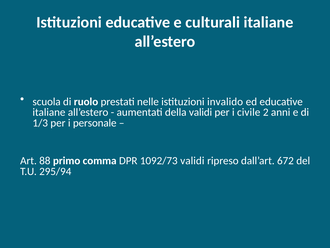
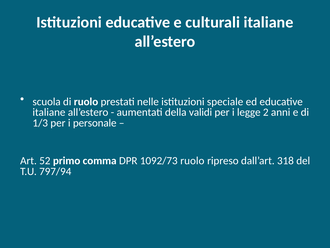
invalido: invalido -> speciale
civile: civile -> legge
88: 88 -> 52
1092/73 validi: validi -> ruolo
672: 672 -> 318
295/94: 295/94 -> 797/94
